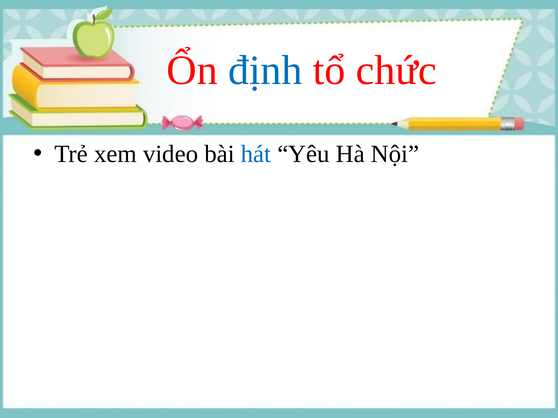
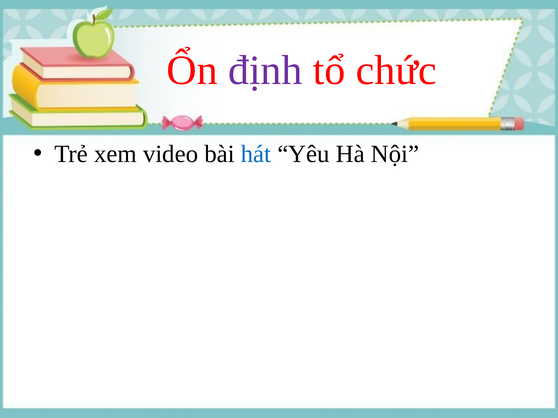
định colour: blue -> purple
